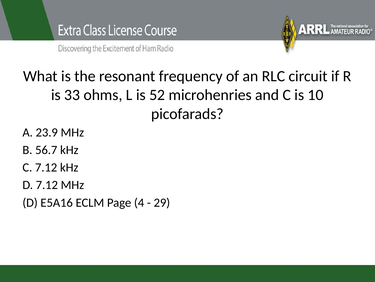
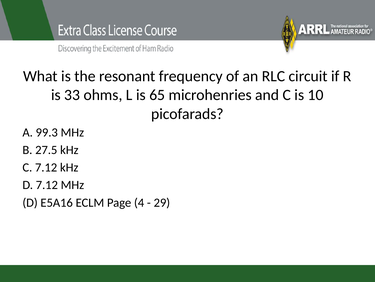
52: 52 -> 65
23.9: 23.9 -> 99.3
56.7: 56.7 -> 27.5
